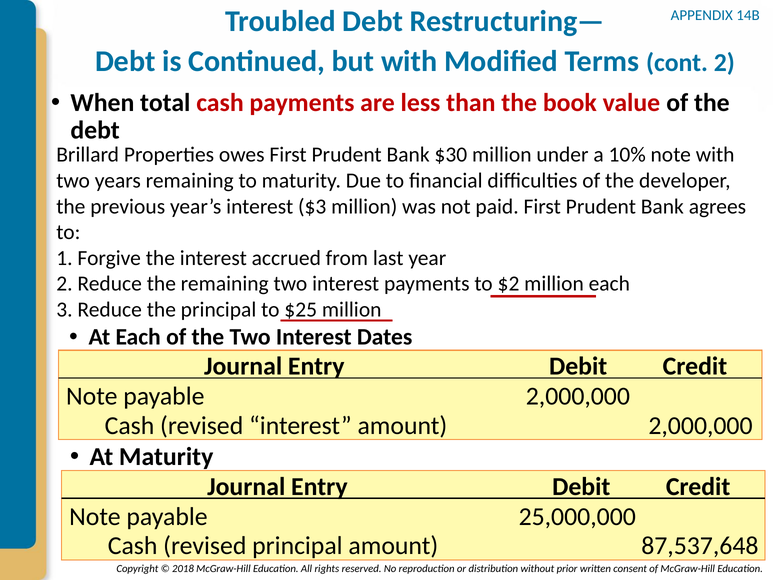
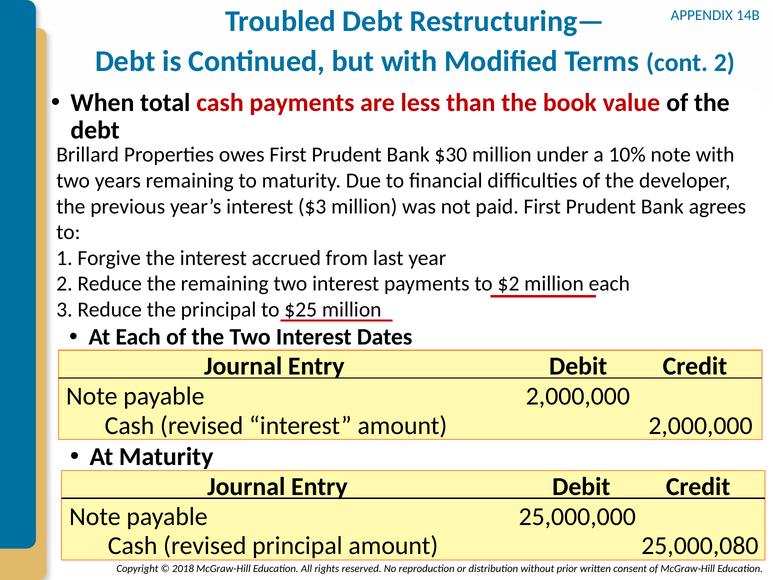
87,537,648: 87,537,648 -> 25,000,080
